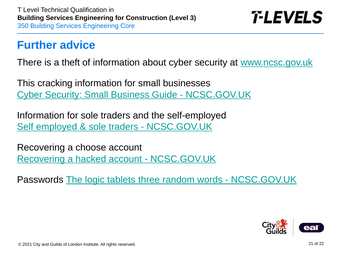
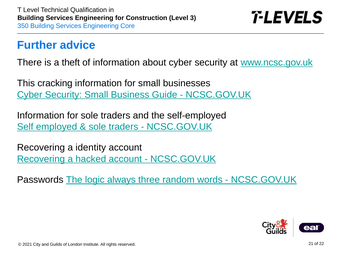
choose: choose -> identity
tablets: tablets -> always
